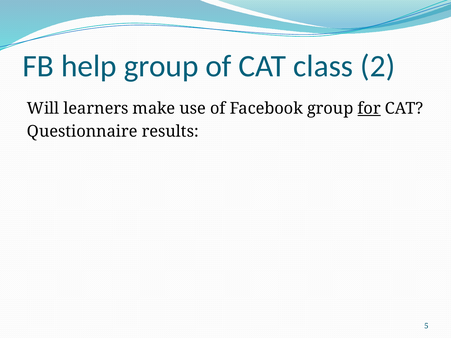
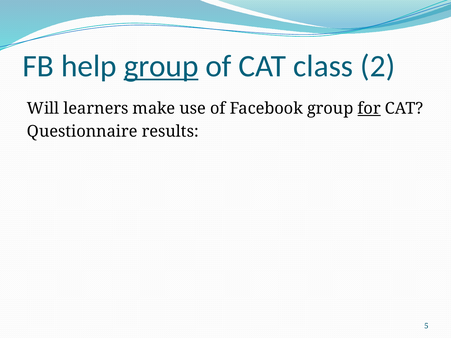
group at (161, 66) underline: none -> present
